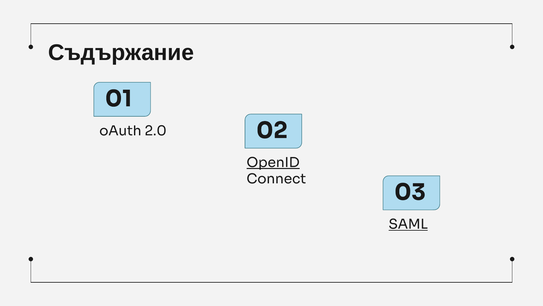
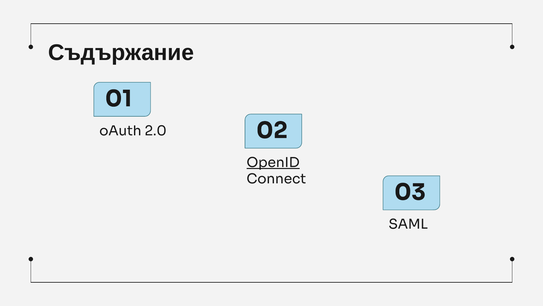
SAML underline: present -> none
